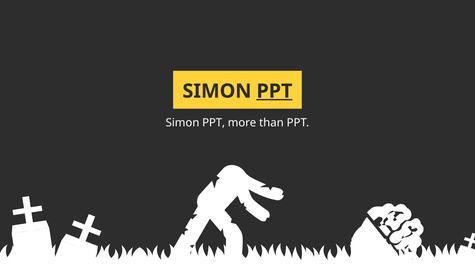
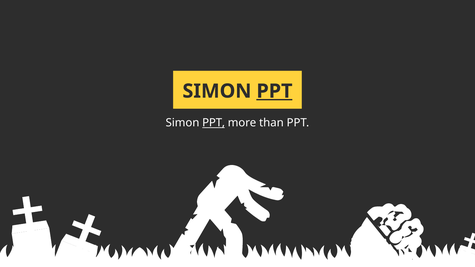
PPT at (214, 123) underline: none -> present
